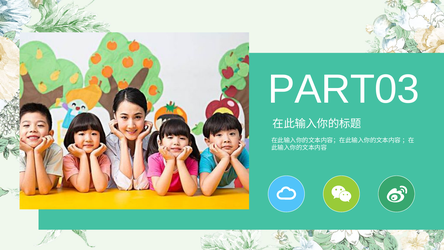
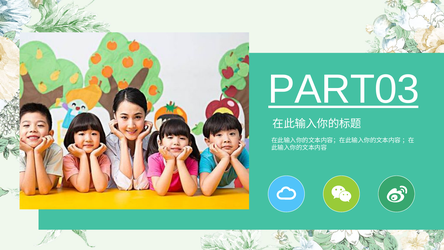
PART03 underline: none -> present
